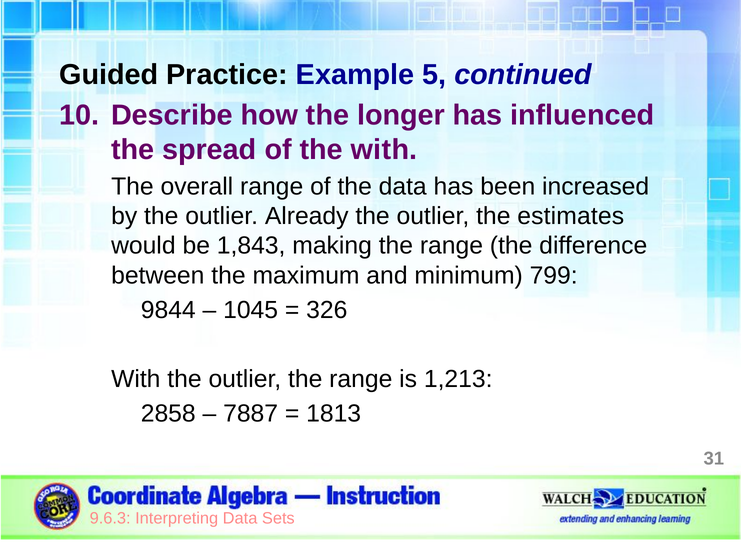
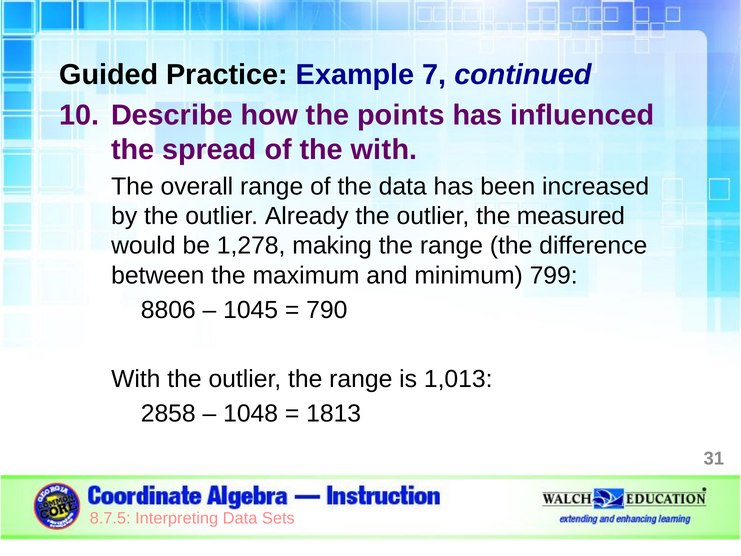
5: 5 -> 7
longer: longer -> points
estimates: estimates -> measured
1,843: 1,843 -> 1,278
9844: 9844 -> 8806
326: 326 -> 790
1,213: 1,213 -> 1,013
7887: 7887 -> 1048
9.6.3: 9.6.3 -> 8.7.5
